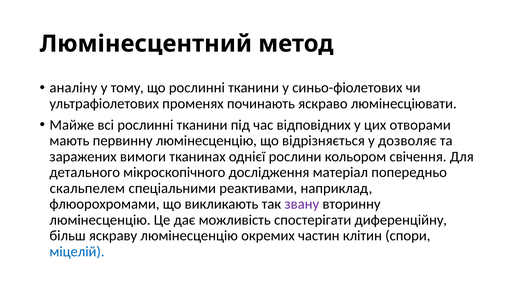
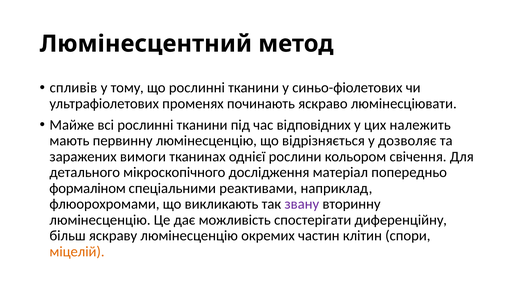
аналіну: аналіну -> спливів
отворами: отворами -> належить
скальпелем: скальпелем -> формаліном
міцелій colour: blue -> orange
